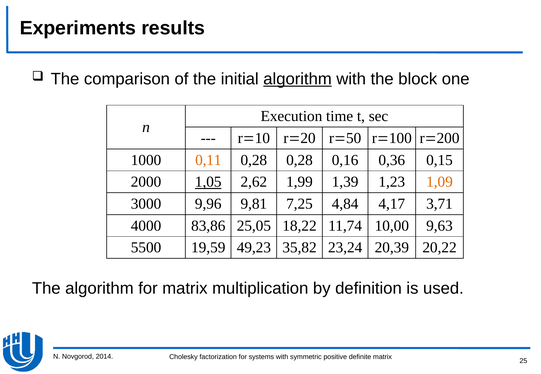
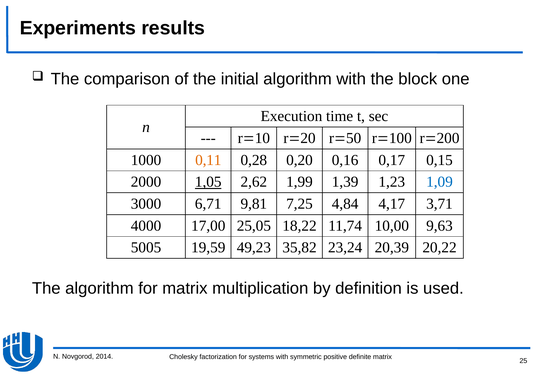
algorithm at (298, 79) underline: present -> none
0,28 0,28: 0,28 -> 0,20
0,36: 0,36 -> 0,17
1,09 colour: orange -> blue
9,96: 9,96 -> 6,71
83,86: 83,86 -> 17,00
5500: 5500 -> 5005
